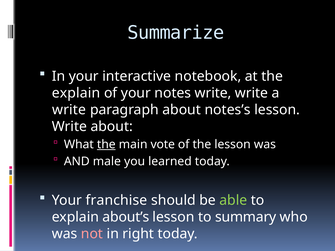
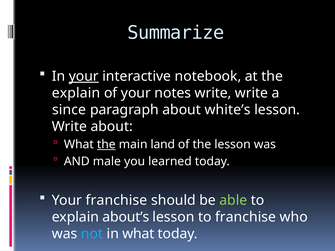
your at (84, 76) underline: none -> present
write at (69, 110): write -> since
notes’s: notes’s -> white’s
vote: vote -> land
to summary: summary -> franchise
not colour: pink -> light blue
in right: right -> what
